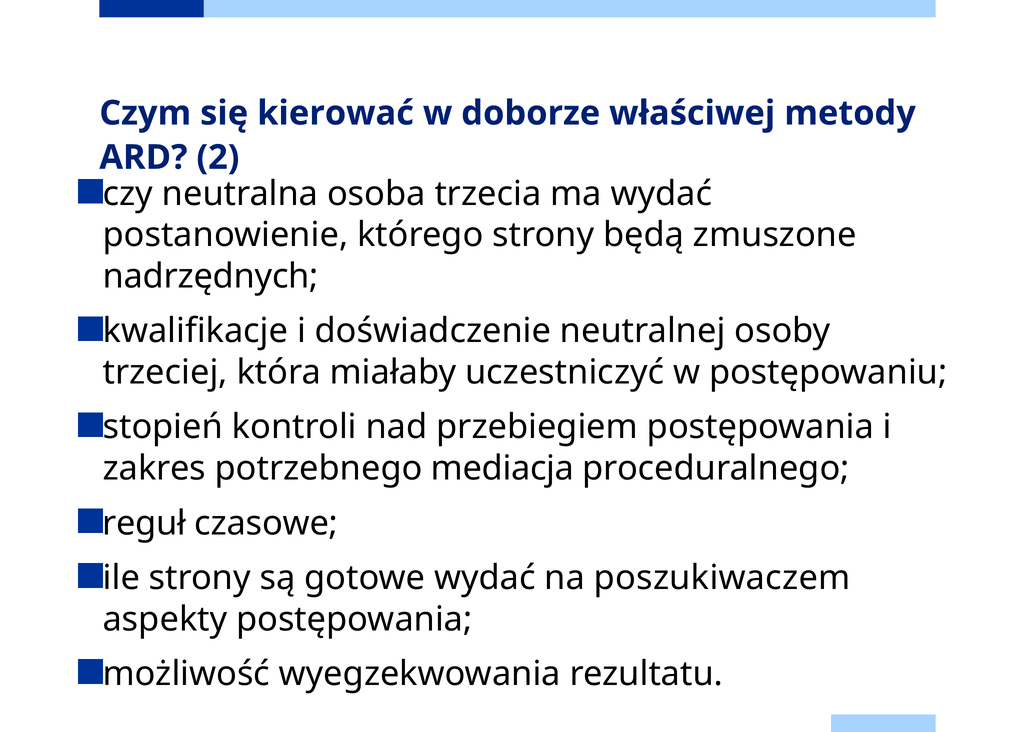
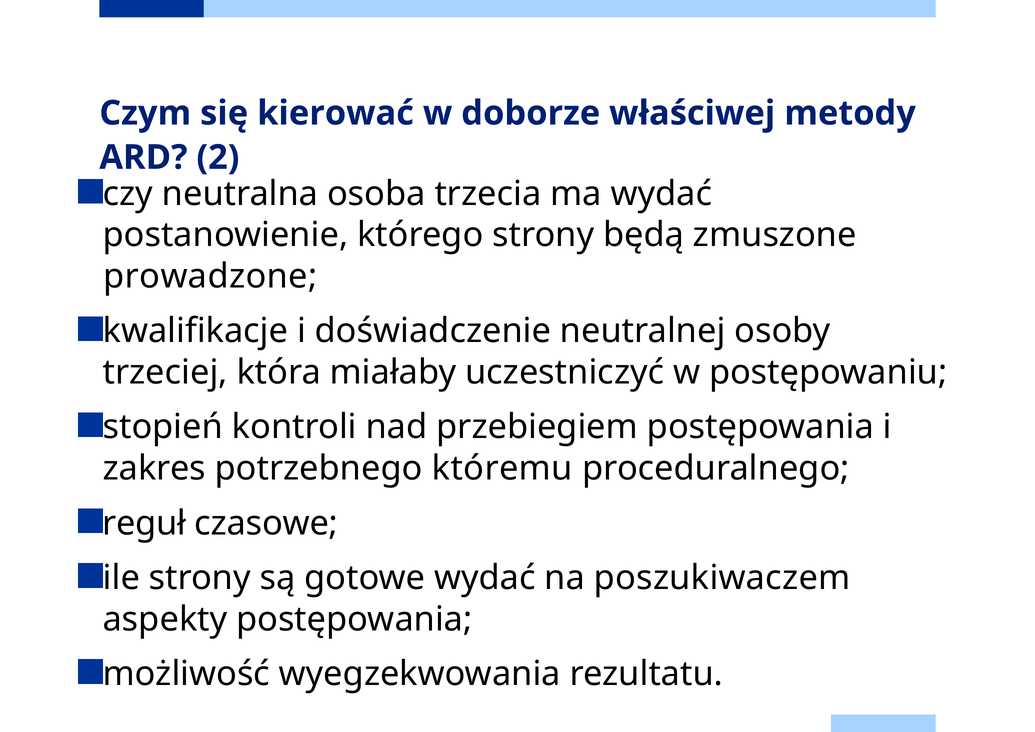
nadrzędnych: nadrzędnych -> prowadzone
mediacja: mediacja -> któremu
